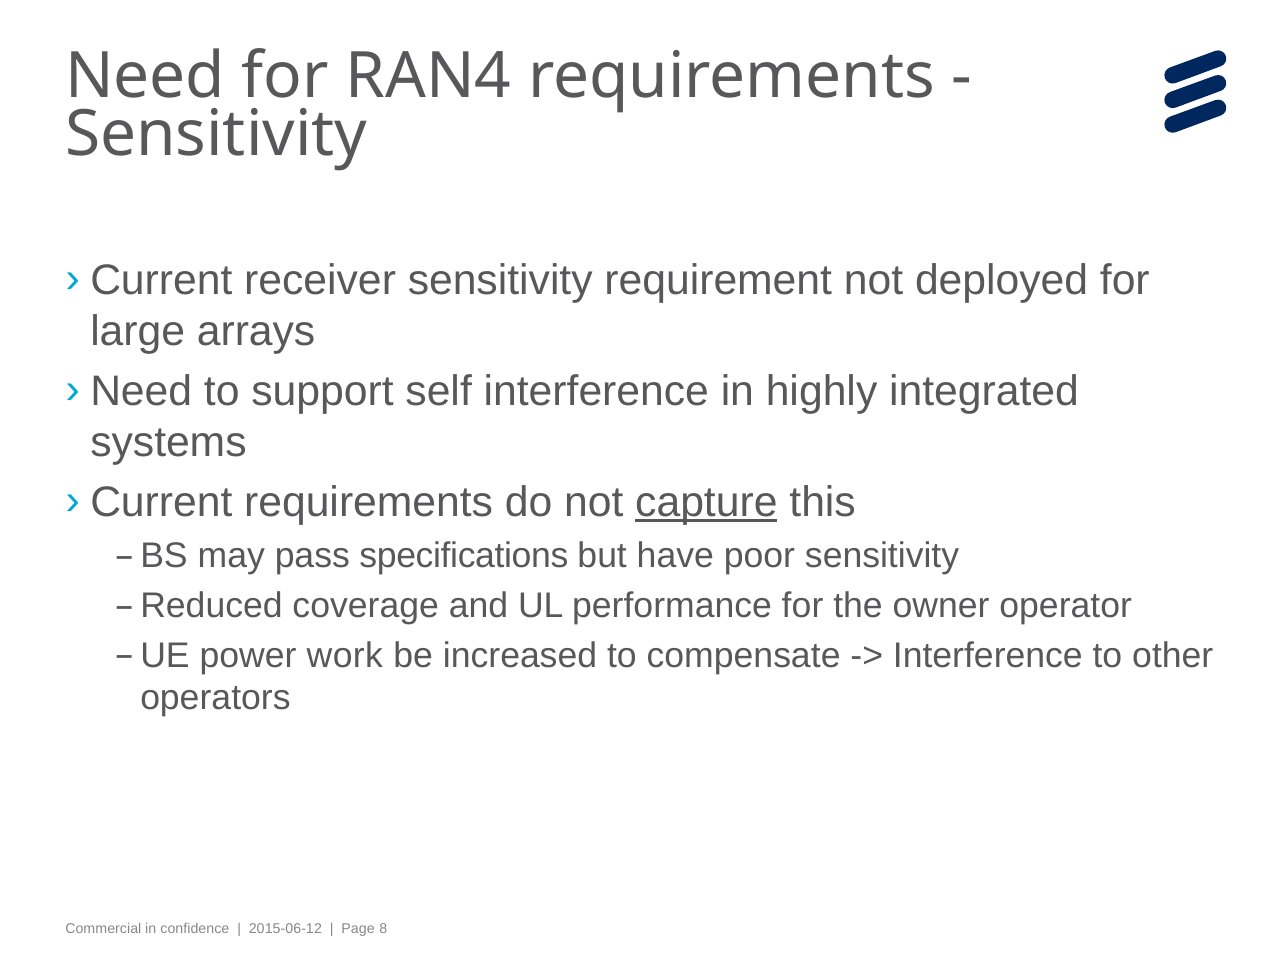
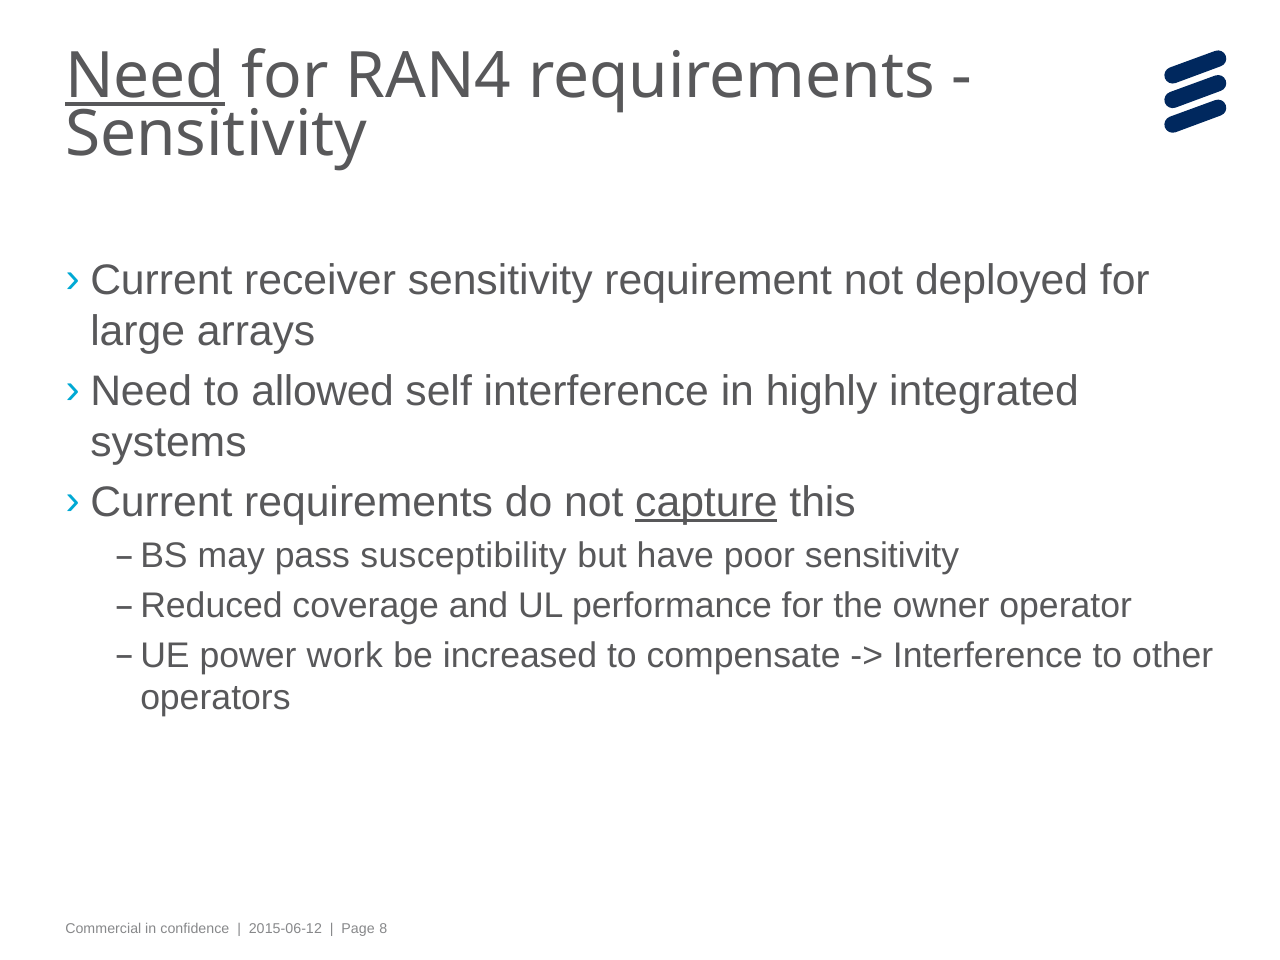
Need underline: none -> present
support: support -> allowed
specifications: specifications -> susceptibility
